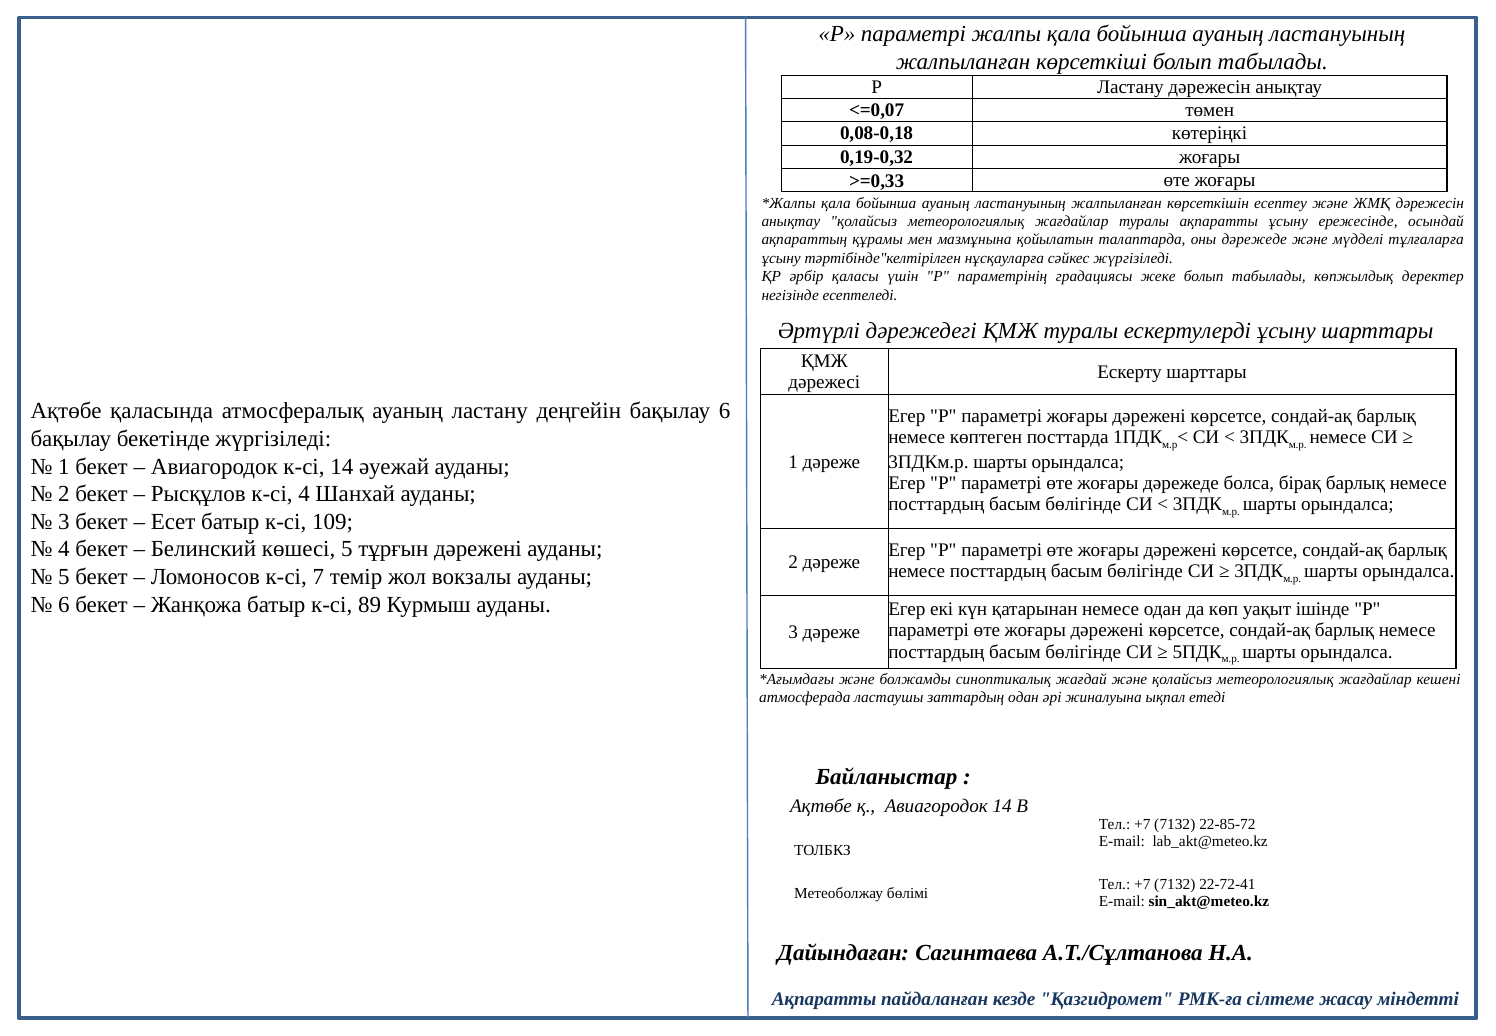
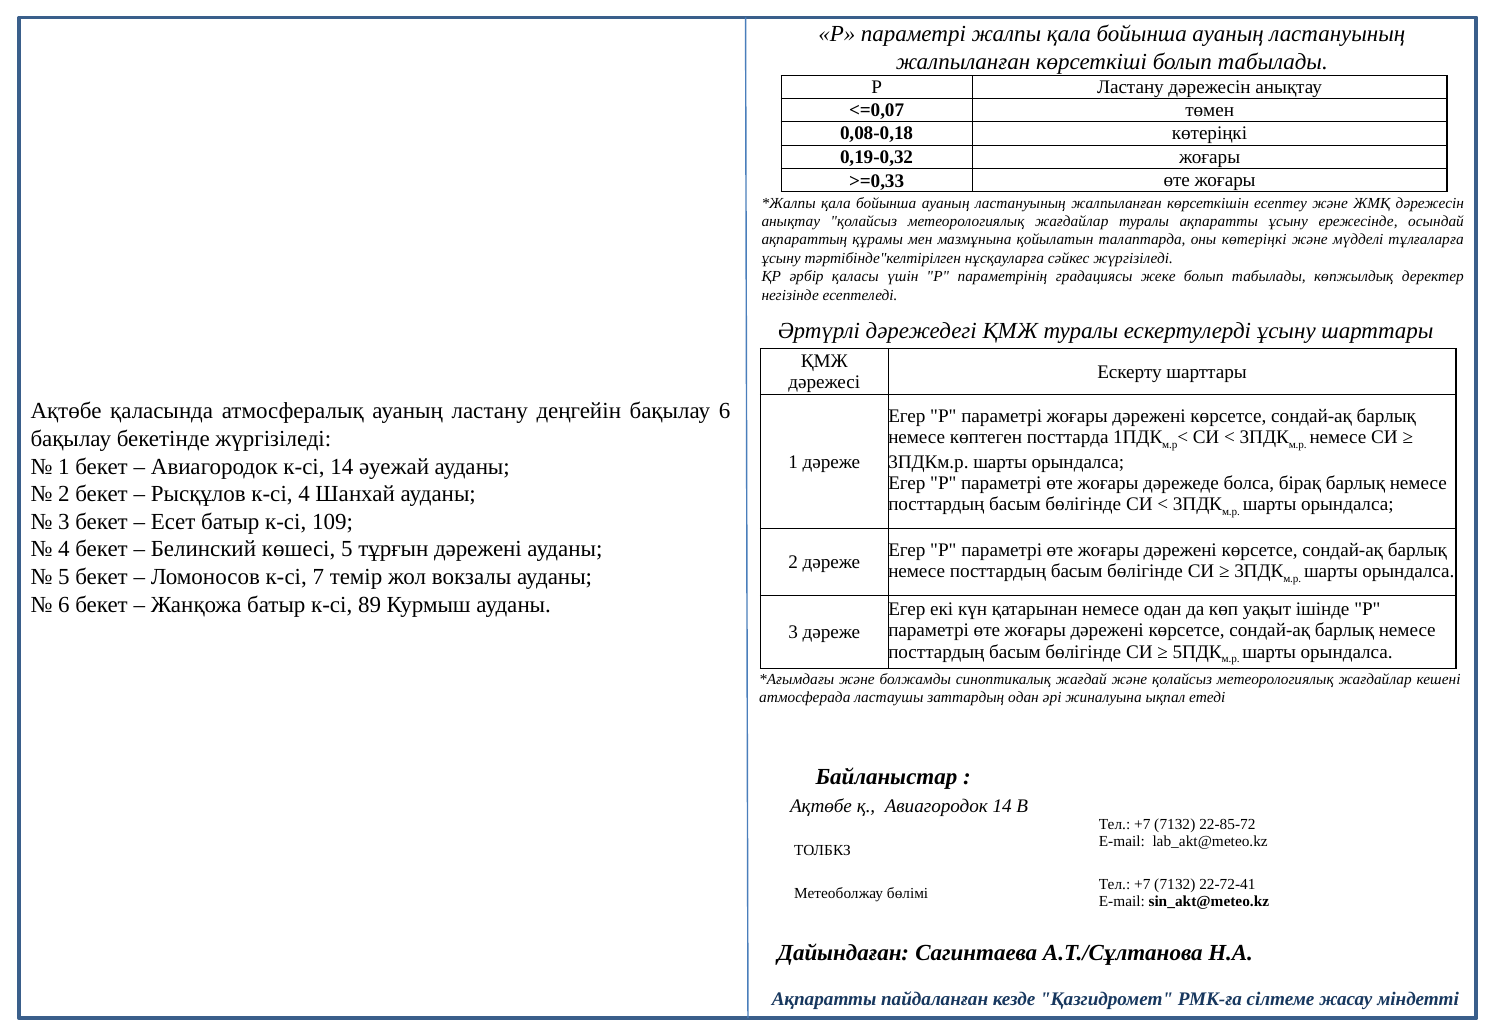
оны дәрежеде: дәрежеде -> көтеріңкі
